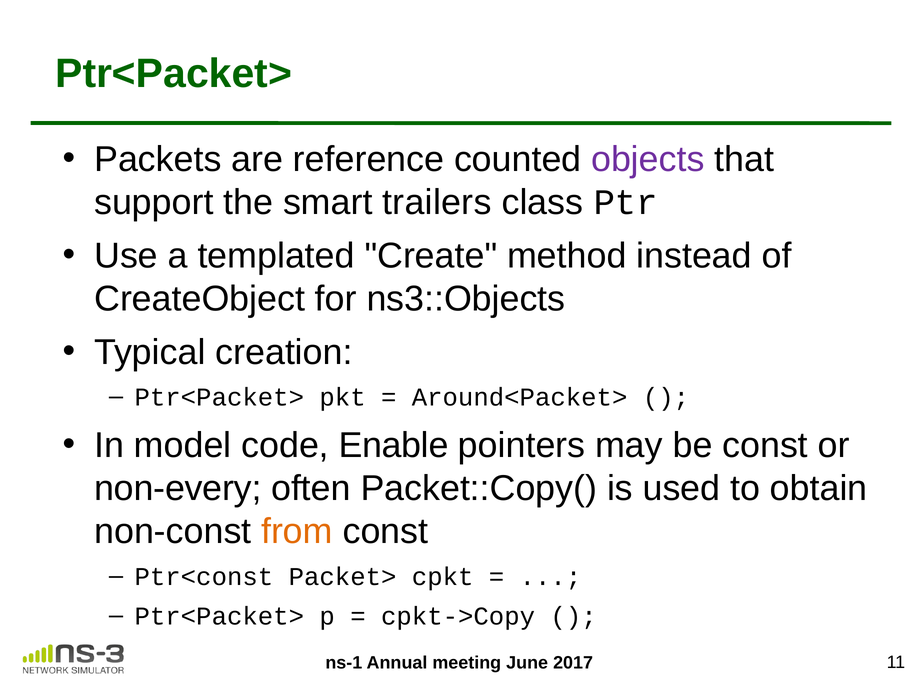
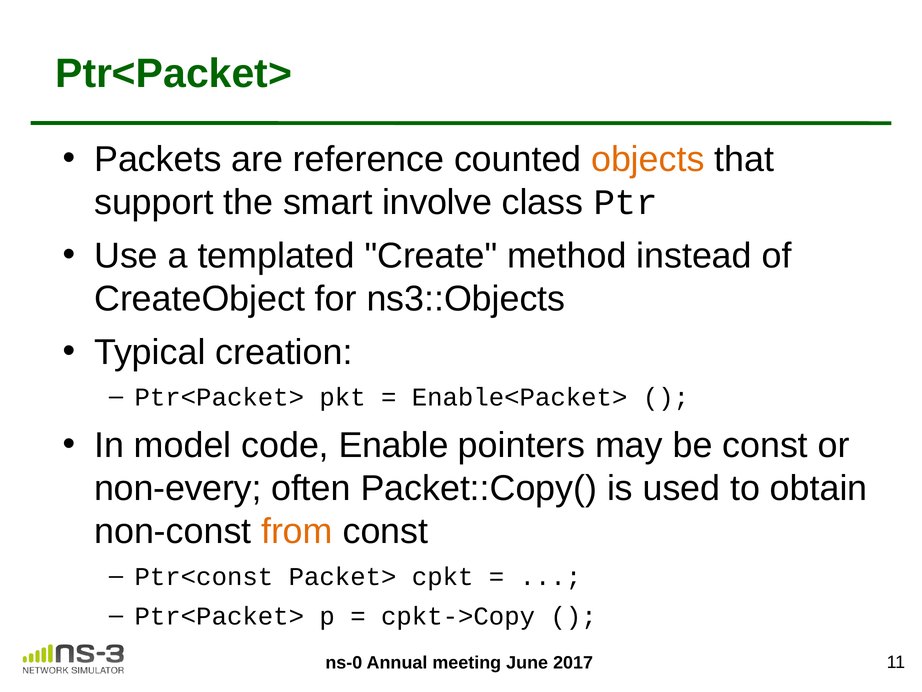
objects colour: purple -> orange
trailers: trailers -> involve
Around<Packet>: Around<Packet> -> Enable<Packet>
ns-1: ns-1 -> ns-0
